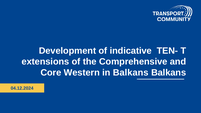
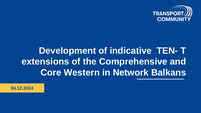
in Balkans: Balkans -> Network
